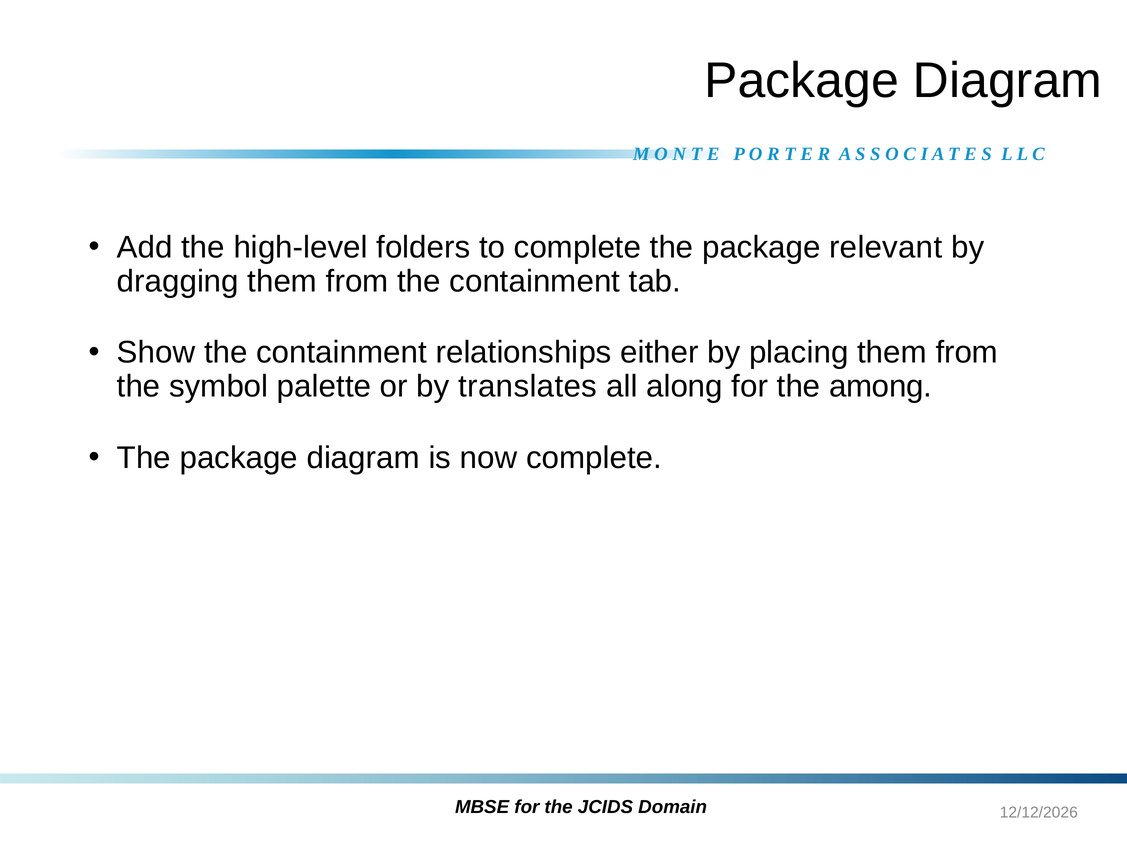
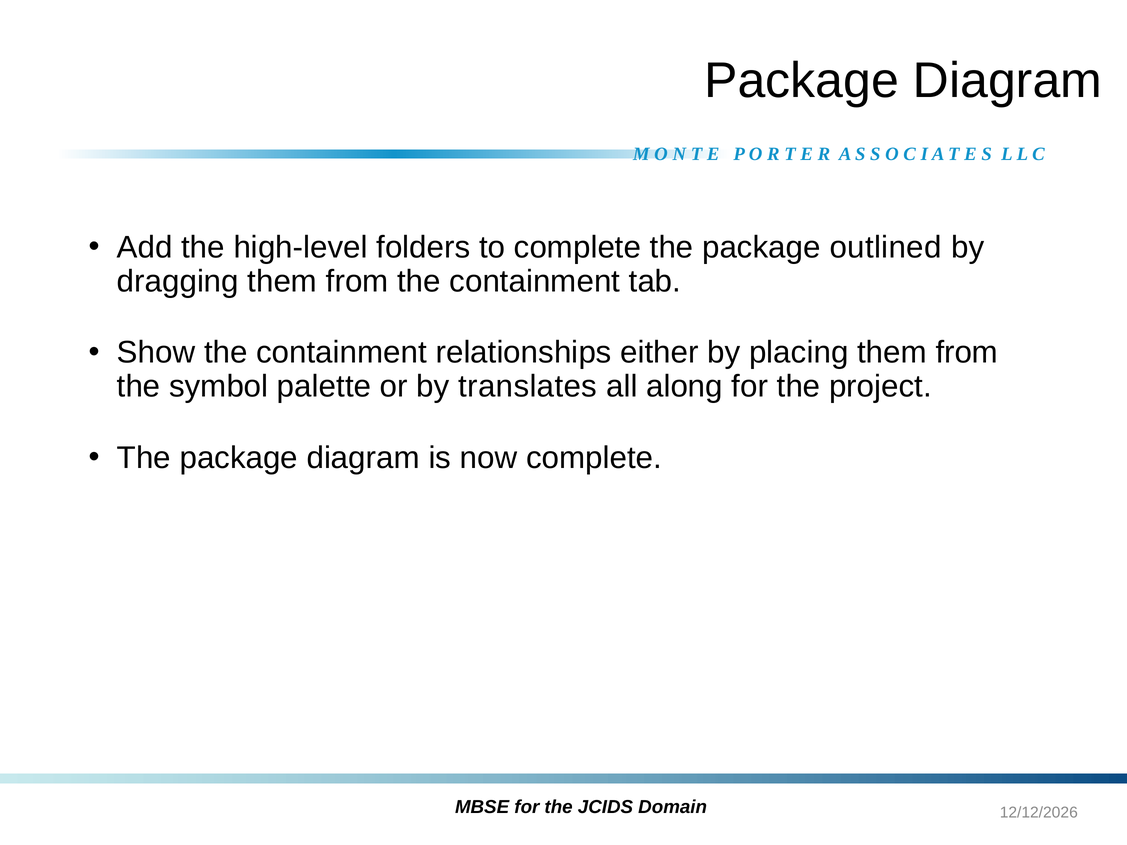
relevant: relevant -> outlined
among: among -> project
